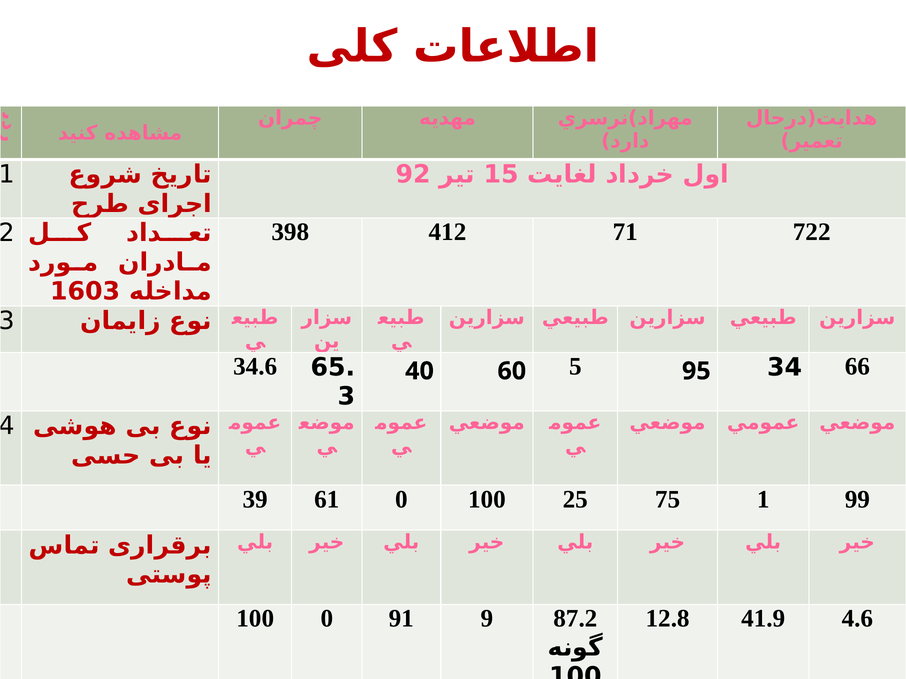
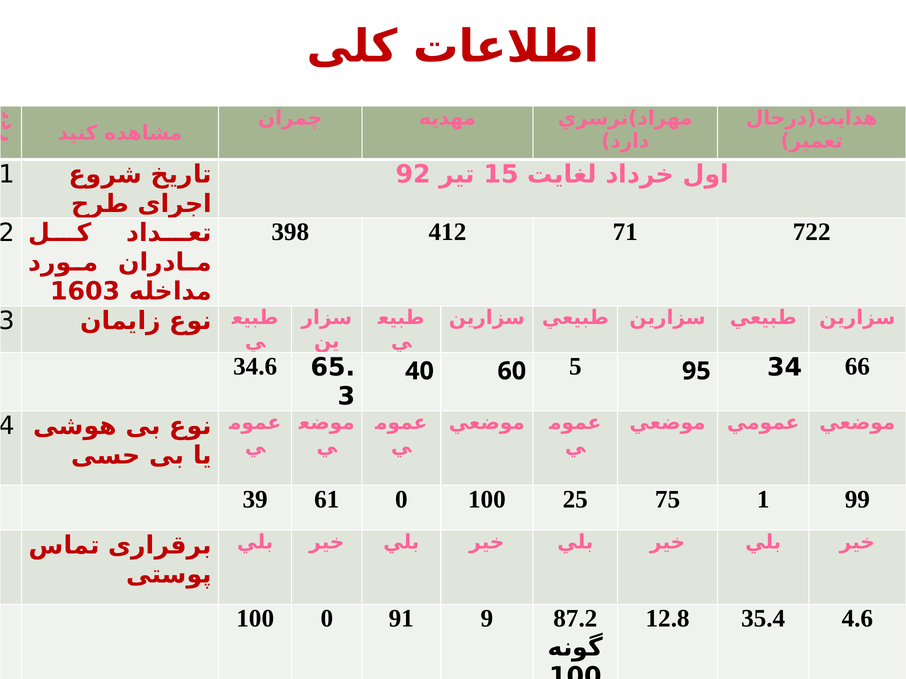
41.9: 41.9 -> 35.4
